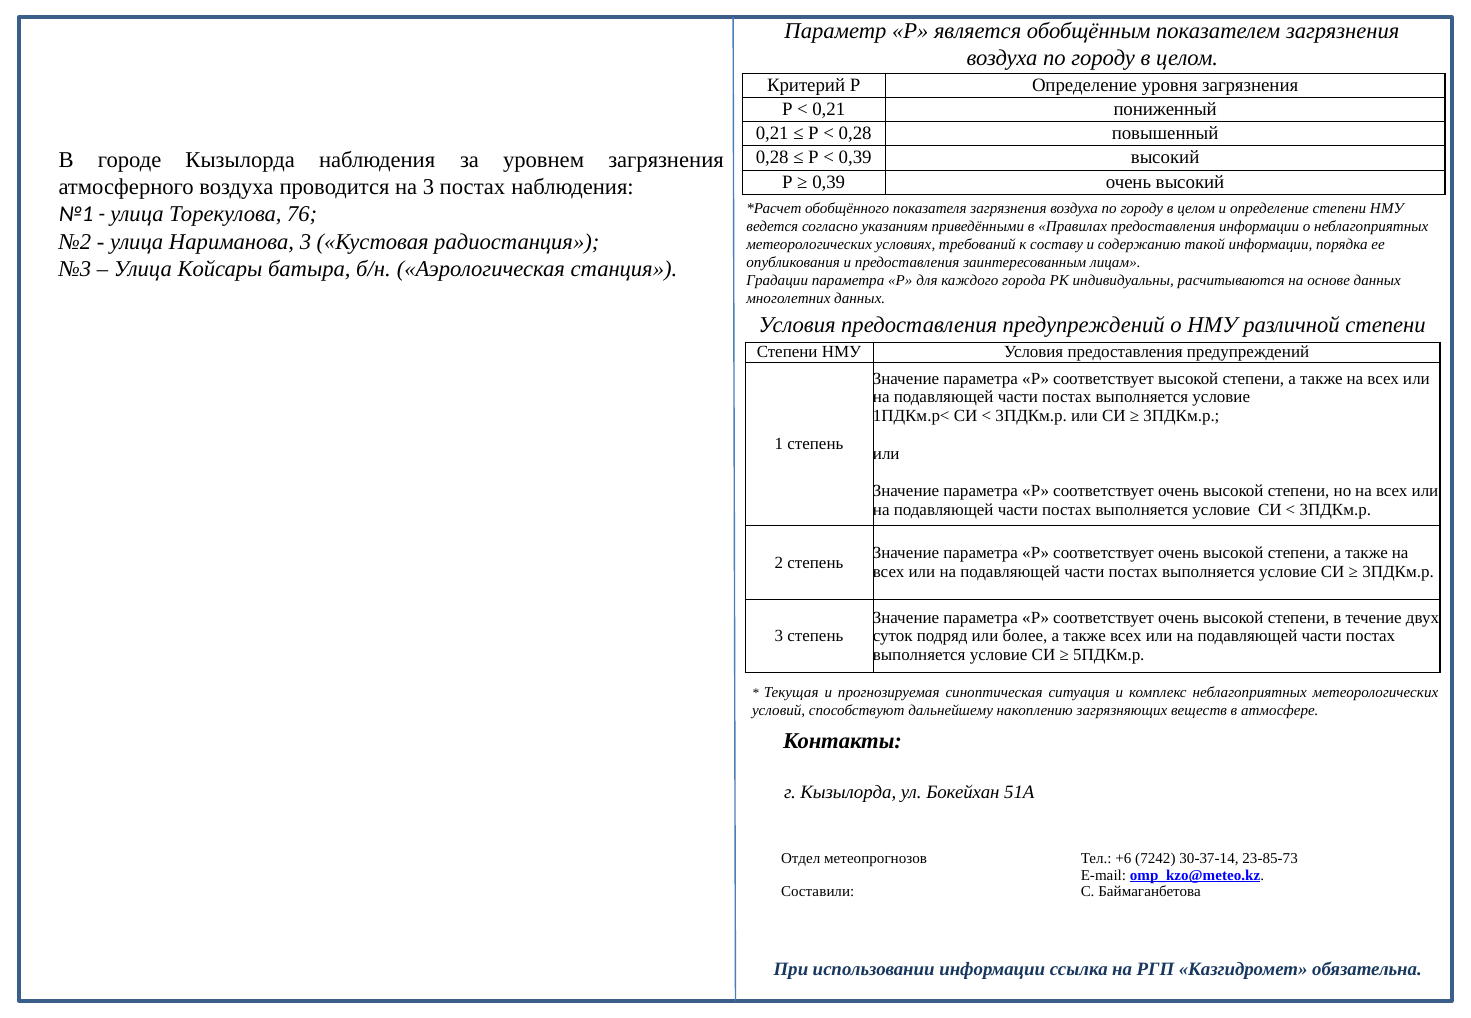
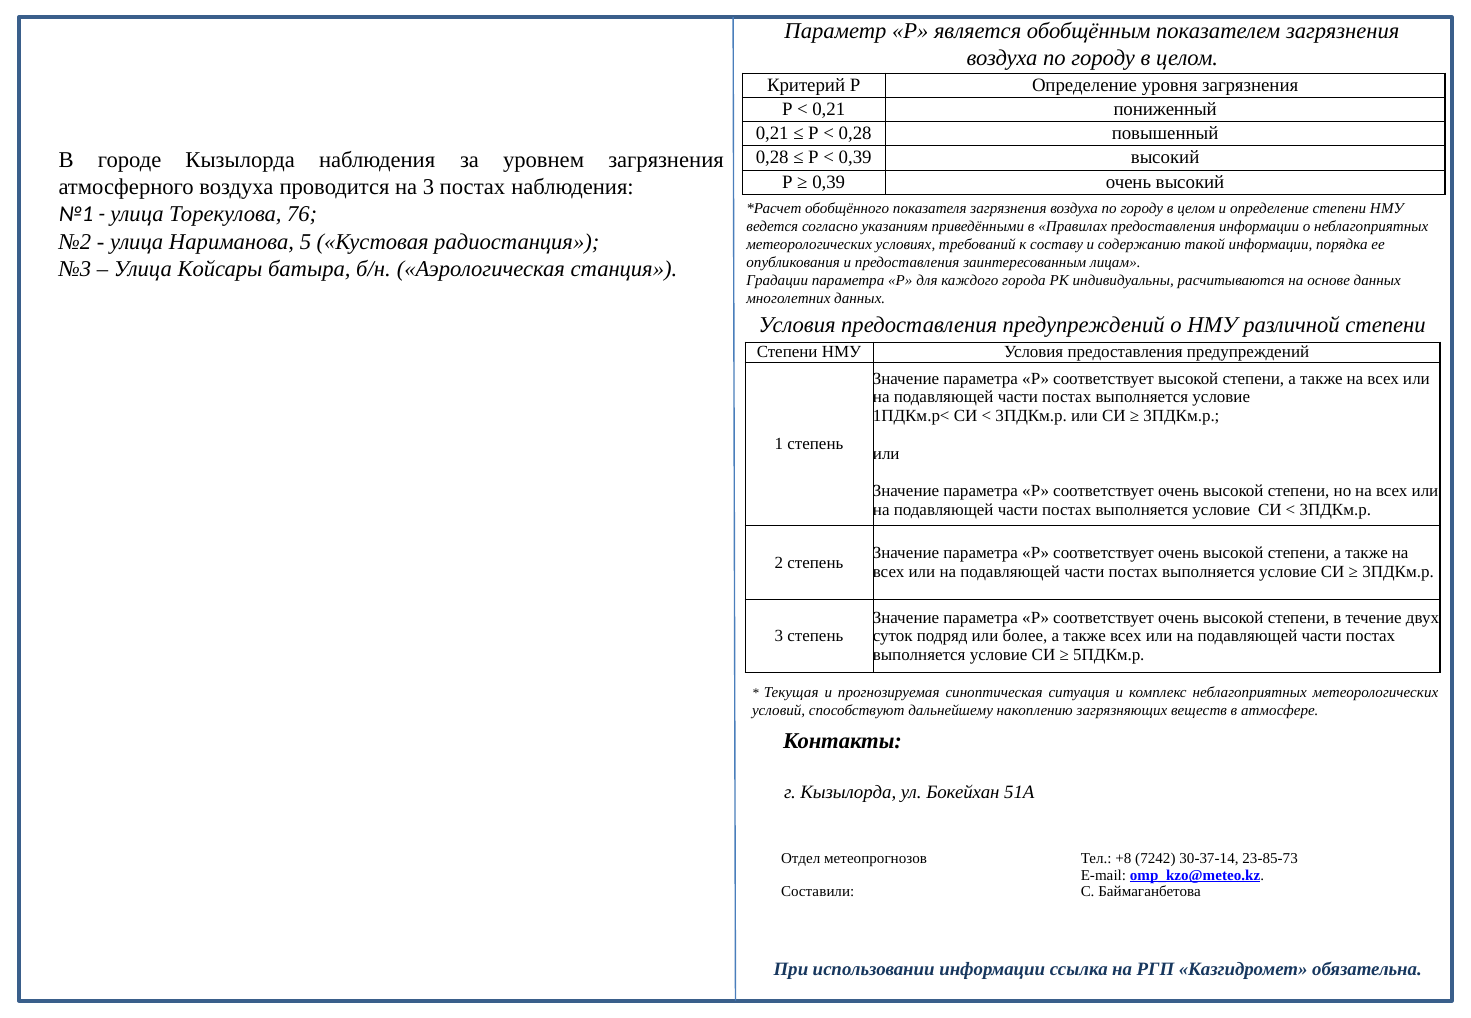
Нариманова 3: 3 -> 5
+6: +6 -> +8
